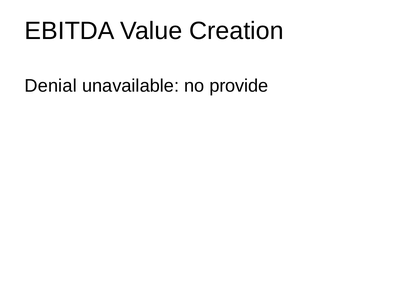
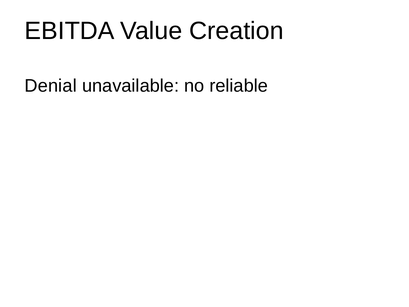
provide: provide -> reliable
